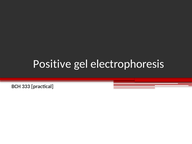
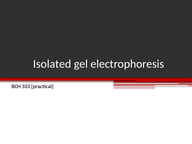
Positive: Positive -> Isolated
